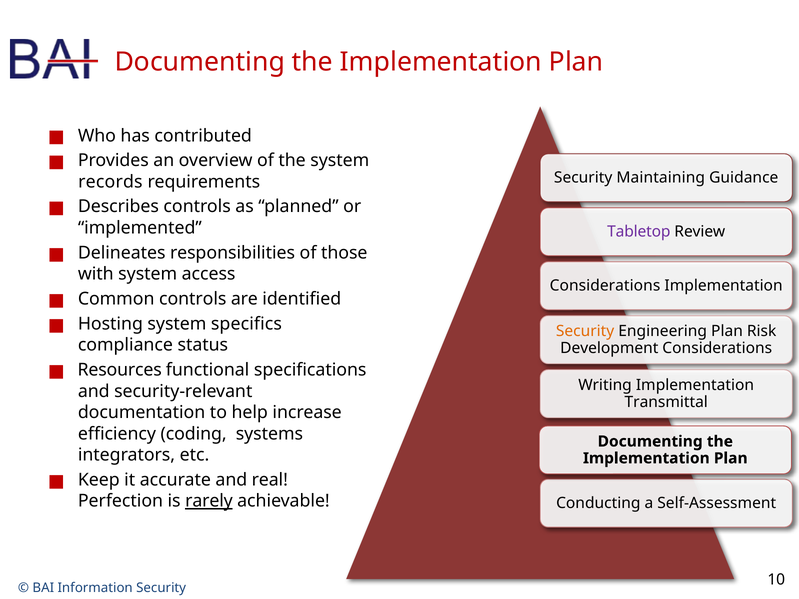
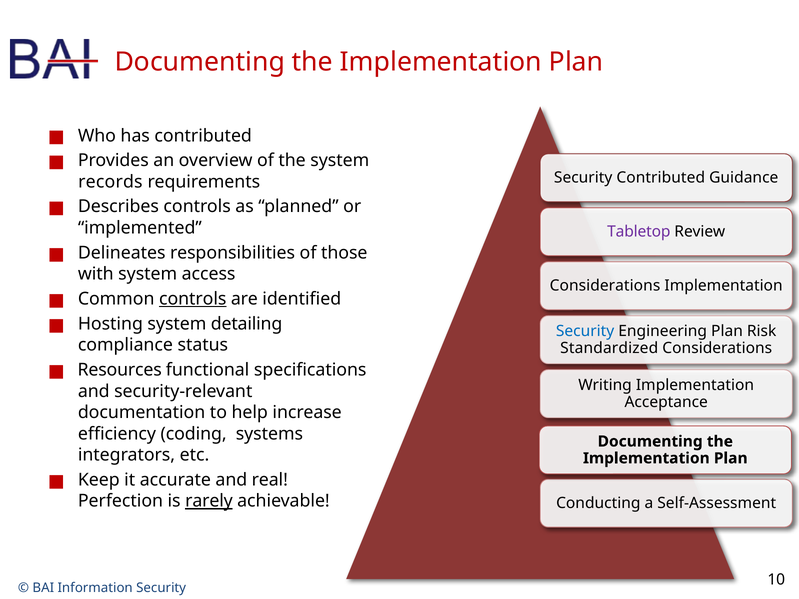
Security Maintaining: Maintaining -> Contributed
controls at (193, 299) underline: none -> present
specifics: specifics -> detailing
Security at (585, 331) colour: orange -> blue
Development: Development -> Standardized
Transmittal: Transmittal -> Acceptance
